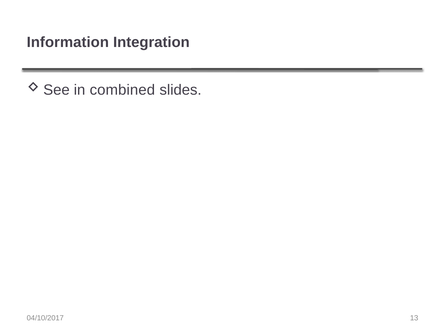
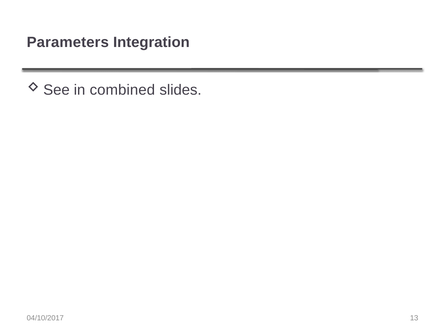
Information: Information -> Parameters
